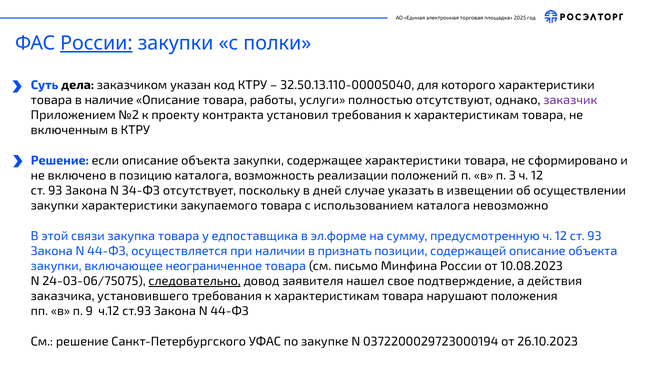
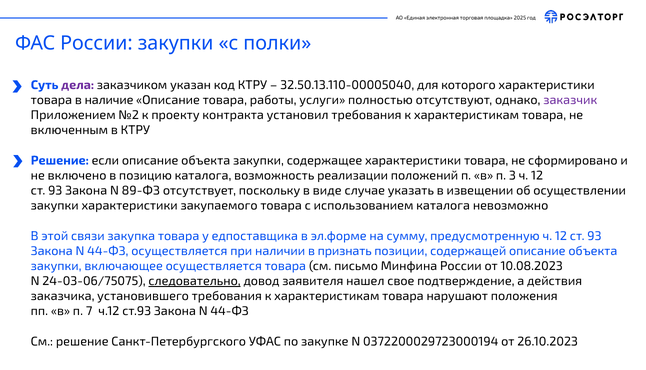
России at (96, 43) underline: present -> none
дела colour: black -> purple
34-ФЗ: 34-ФЗ -> 89-ФЗ
дней: дней -> виде
включающее неограниченное: неограниченное -> осуществляется
9: 9 -> 7
